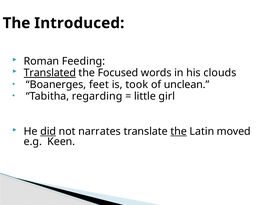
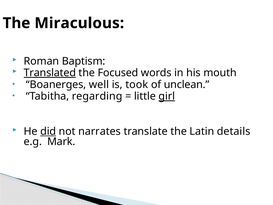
Introduced: Introduced -> Miraculous
Feeding: Feeding -> Baptism
clouds: clouds -> mouth
feet: feet -> well
girl underline: none -> present
the at (179, 131) underline: present -> none
moved: moved -> details
Keen: Keen -> Mark
